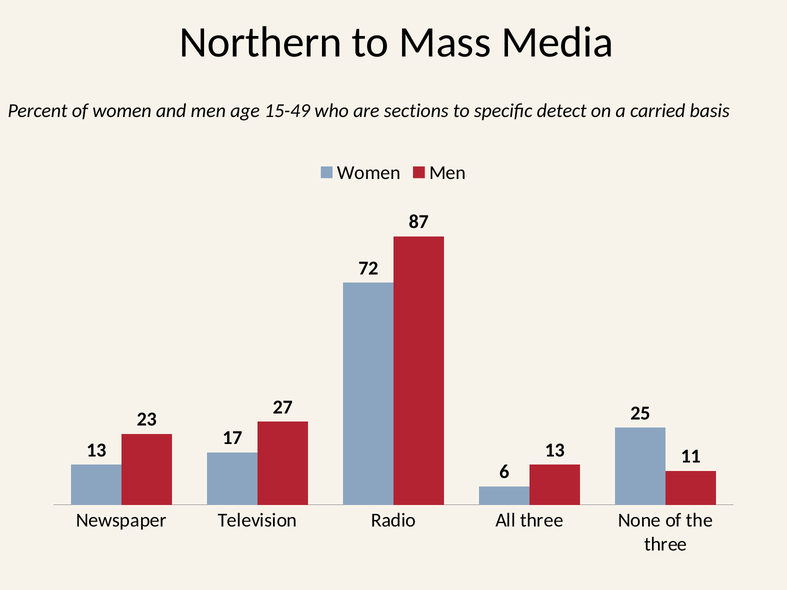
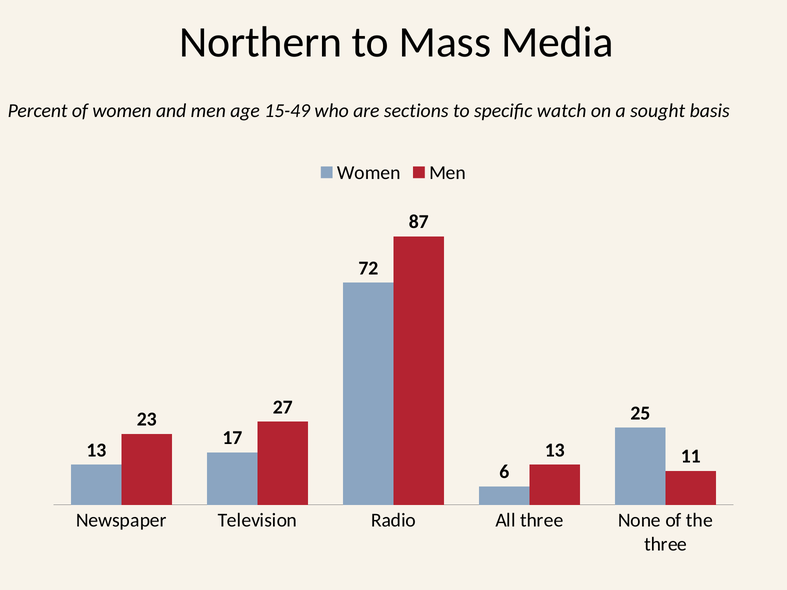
detect: detect -> watch
carried: carried -> sought
